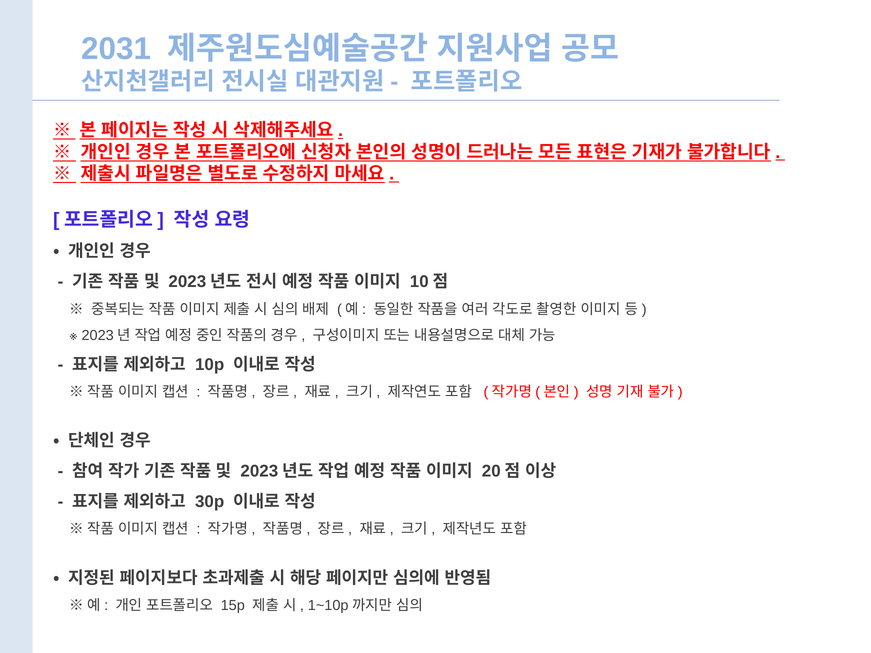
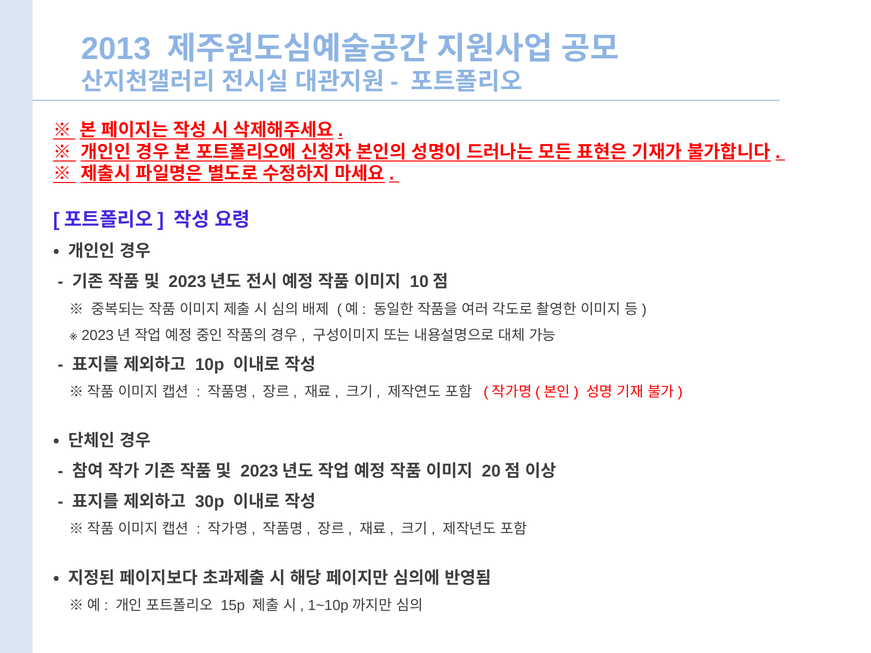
2031: 2031 -> 2013
